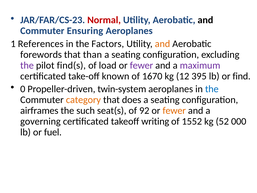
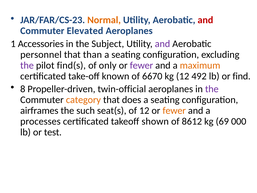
Normal colour: red -> orange
and at (205, 20) colour: black -> red
Ensuring: Ensuring -> Elevated
References: References -> Accessories
Factors: Factors -> Subject
and at (162, 44) colour: orange -> purple
forewords: forewords -> personnel
load: load -> only
maximum colour: purple -> orange
1670: 1670 -> 6670
395: 395 -> 492
0: 0 -> 8
twin-system: twin-system -> twin-official
the at (212, 89) colour: blue -> purple
of 92: 92 -> 12
governing: governing -> processes
writing: writing -> shown
1552: 1552 -> 8612
52: 52 -> 69
fuel: fuel -> test
